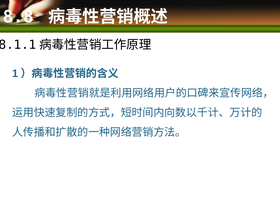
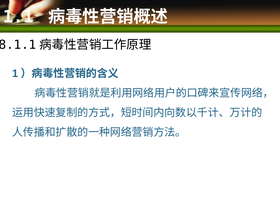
8.8: 8.8 -> 1.1
